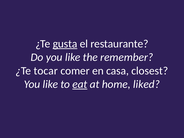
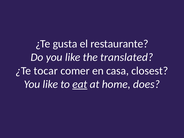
gusta underline: present -> none
remember: remember -> translated
liked: liked -> does
